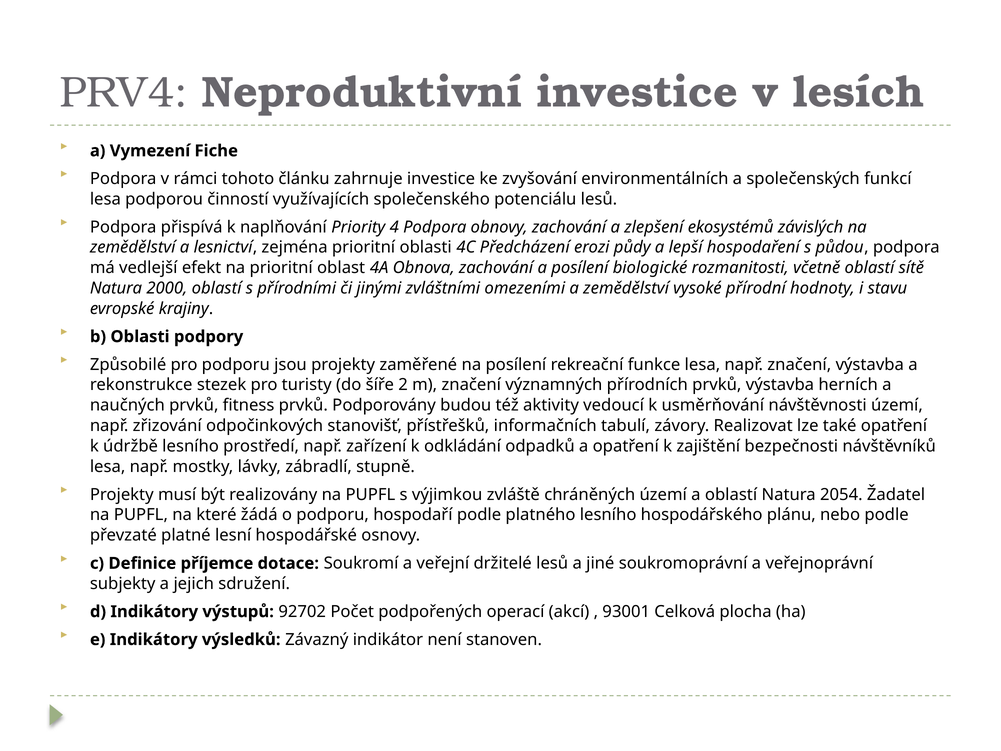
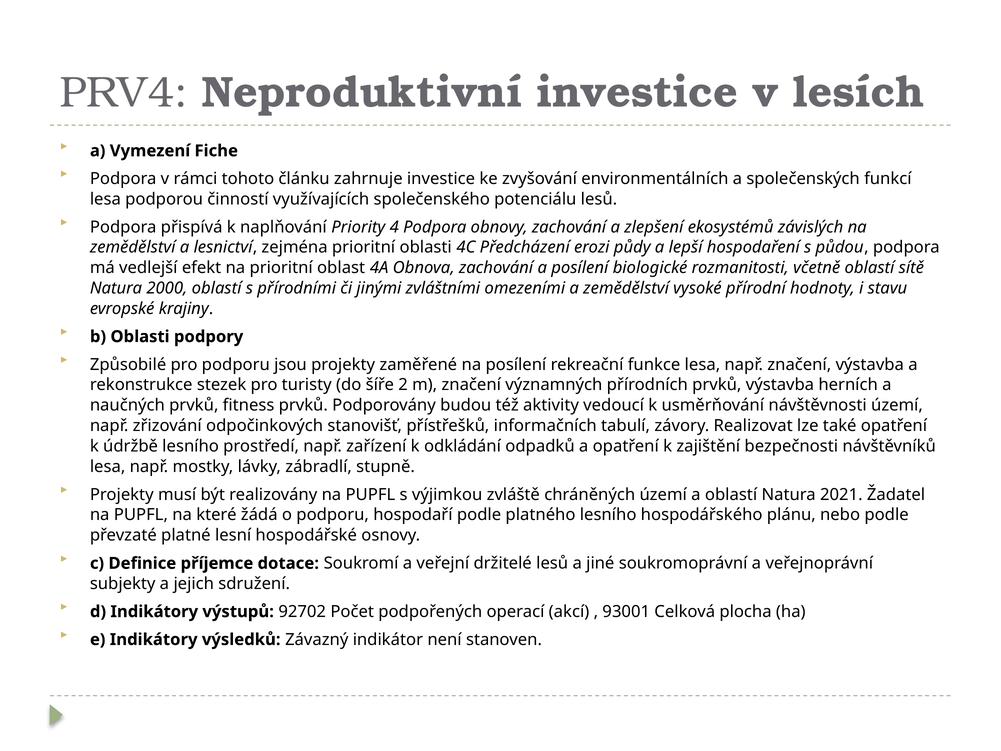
2054: 2054 -> 2021
